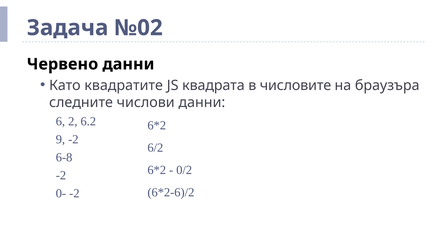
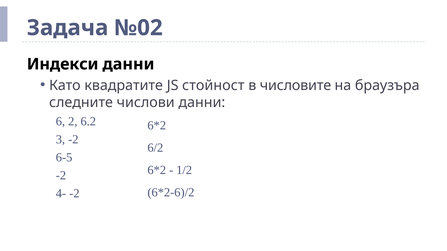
Червено: Червено -> Индекси
квадрата: квадрата -> стойност
9: 9 -> 3
6-8: 6-8 -> 6-5
0/2: 0/2 -> 1/2
0-: 0- -> 4-
